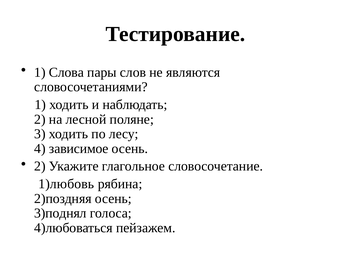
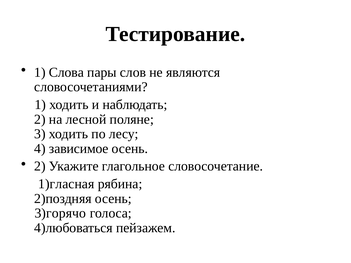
1)любовь: 1)любовь -> 1)гласная
3)поднял: 3)поднял -> 3)горячо
